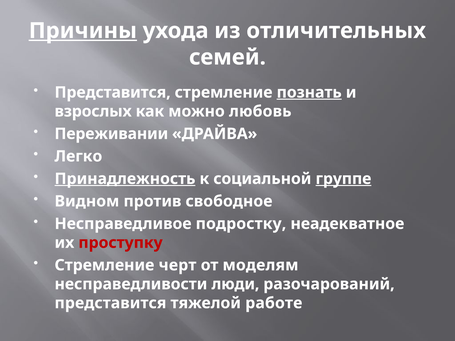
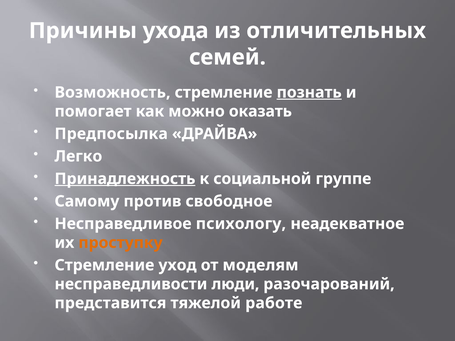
Причины underline: present -> none
Представится at (113, 92): Представится -> Возможность
взрослых: взрослых -> помогает
любовь: любовь -> оказать
Переживании: Переживании -> Предпосылка
группе underline: present -> none
Видном: Видном -> Самому
подростку: подростку -> психологу
проступку colour: red -> orange
черт: черт -> уход
